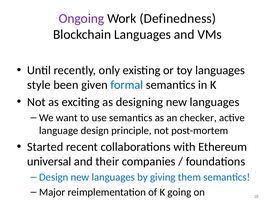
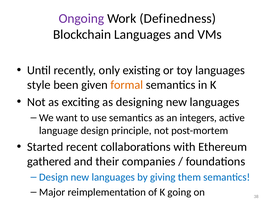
formal colour: blue -> orange
checker: checker -> integers
universal: universal -> gathered
